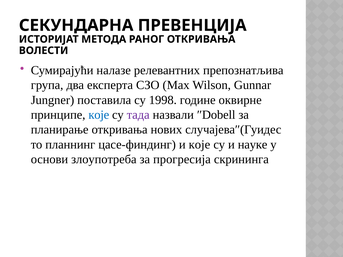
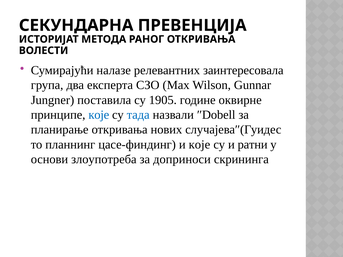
препознатљива: препознатљива -> заинтересовала
1998: 1998 -> 1905
тада colour: purple -> blue
науке: науке -> ратни
прогресија: прогресија -> доприноси
